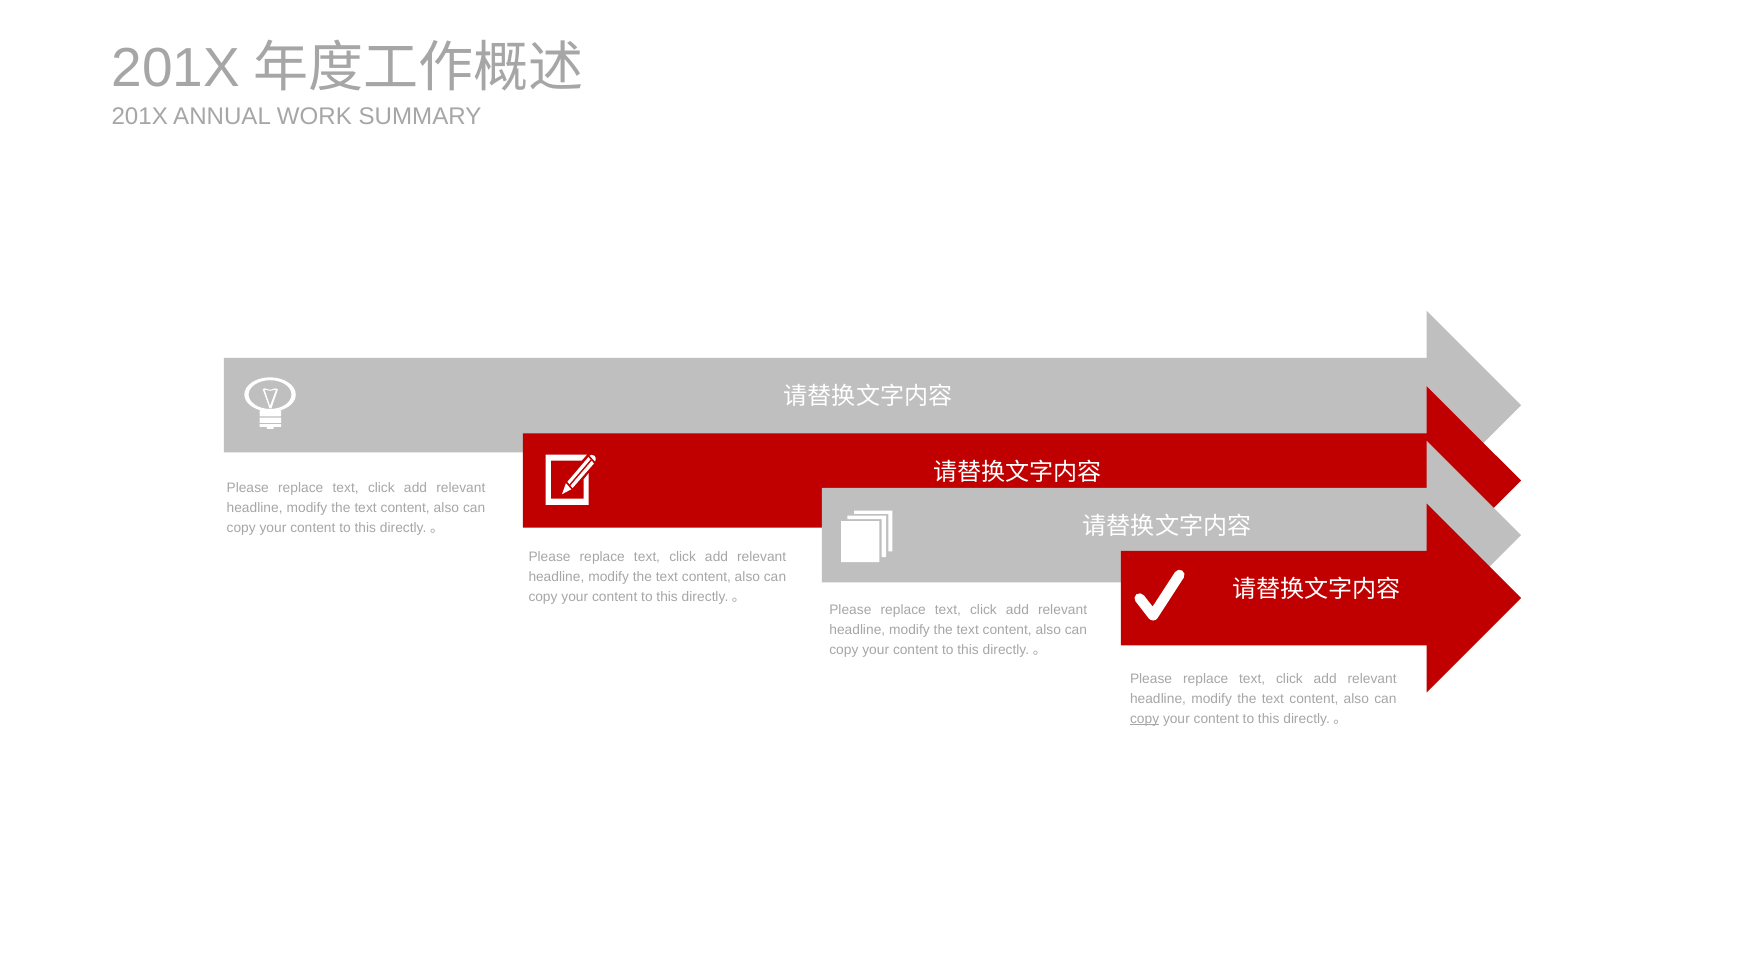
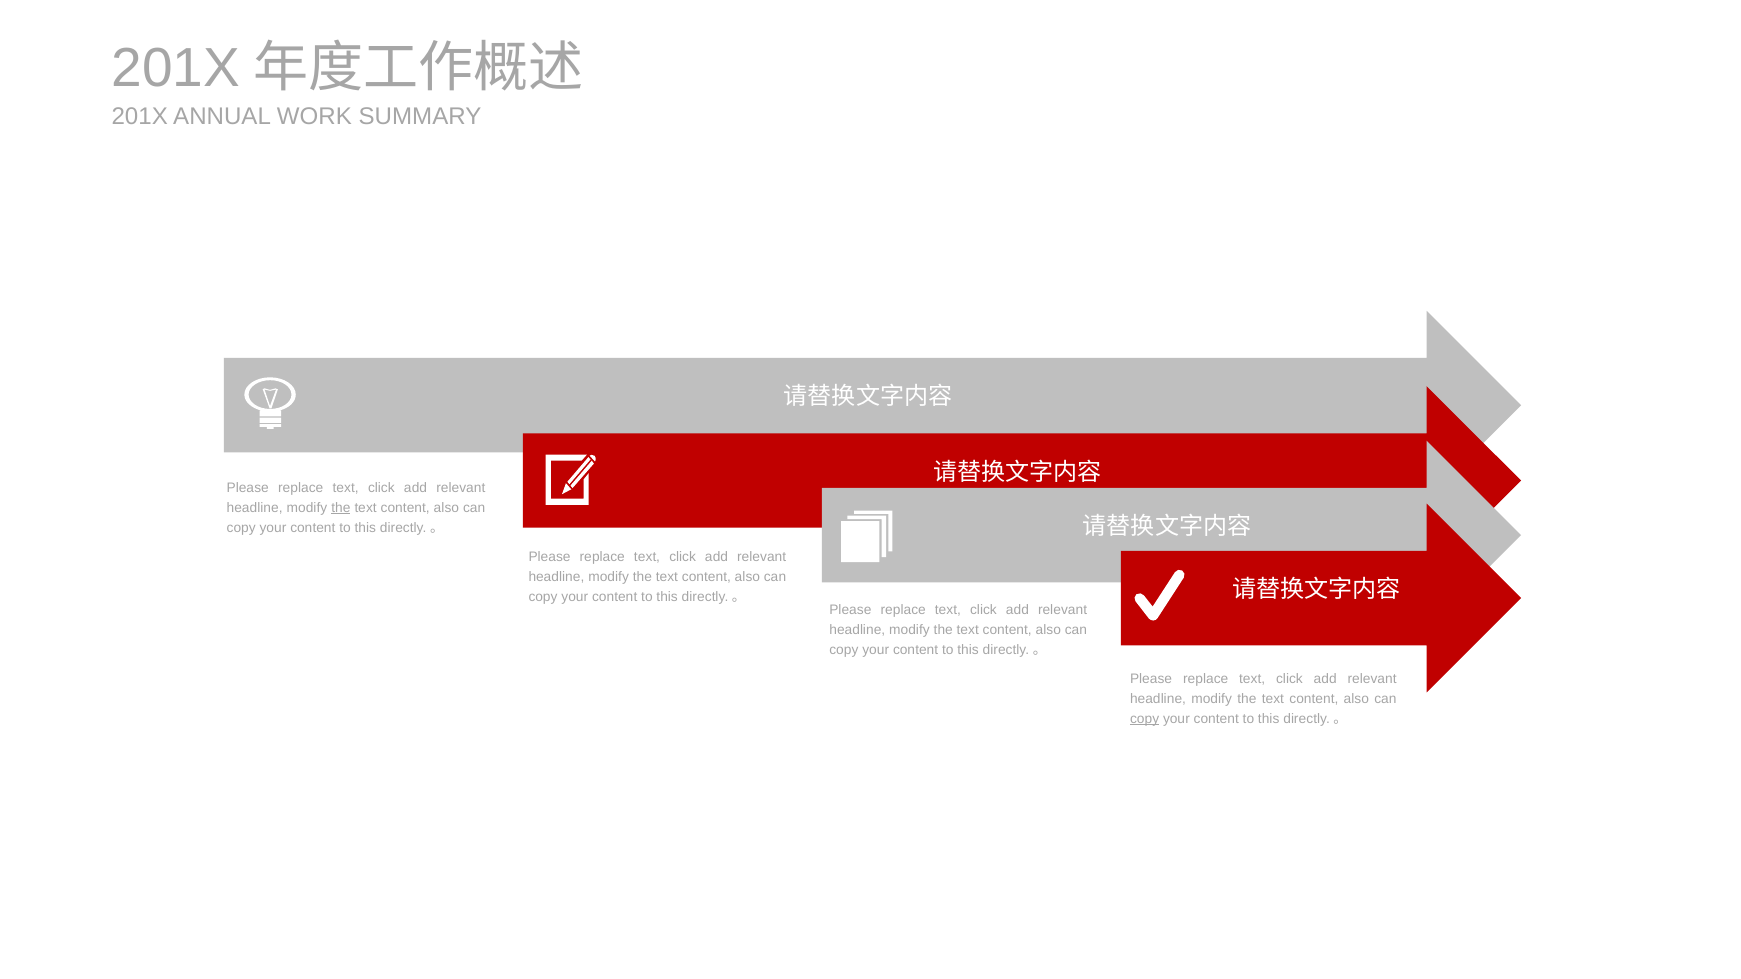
the at (341, 508) underline: none -> present
